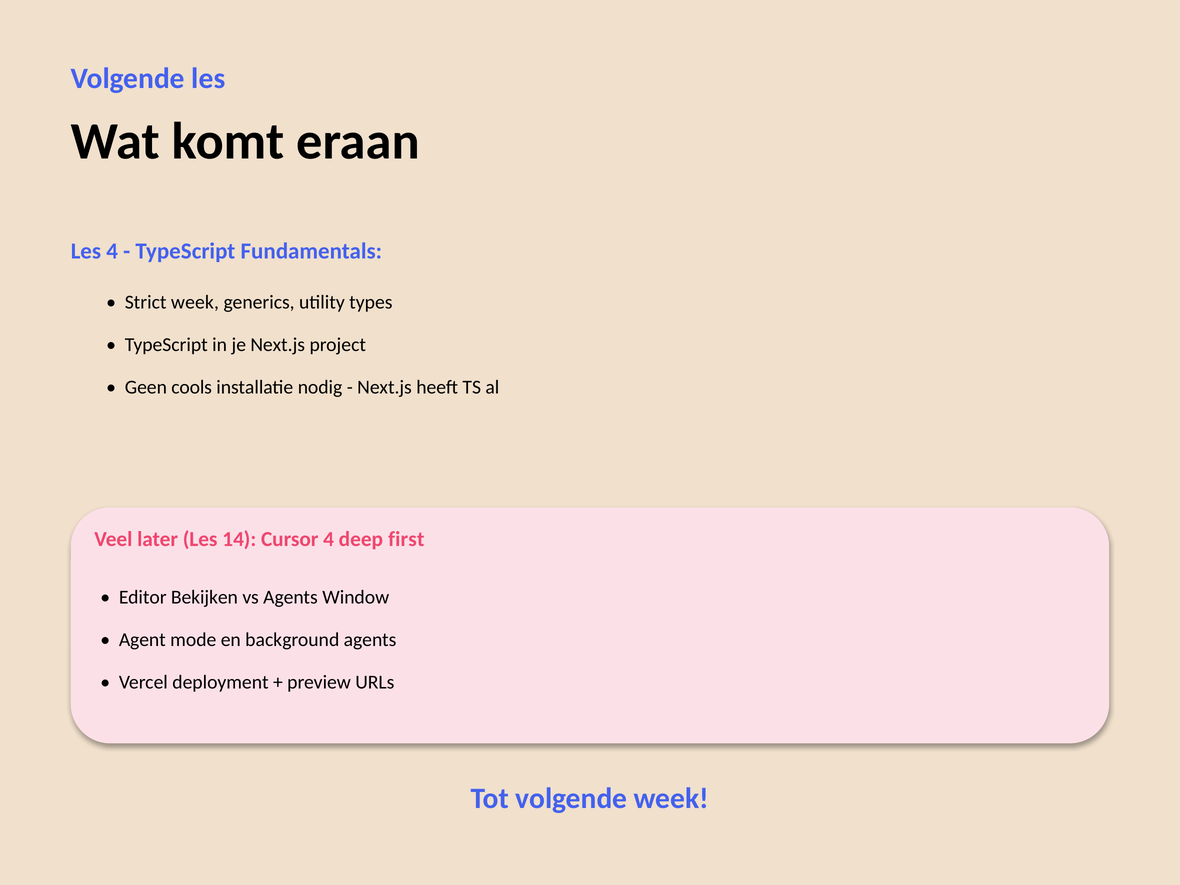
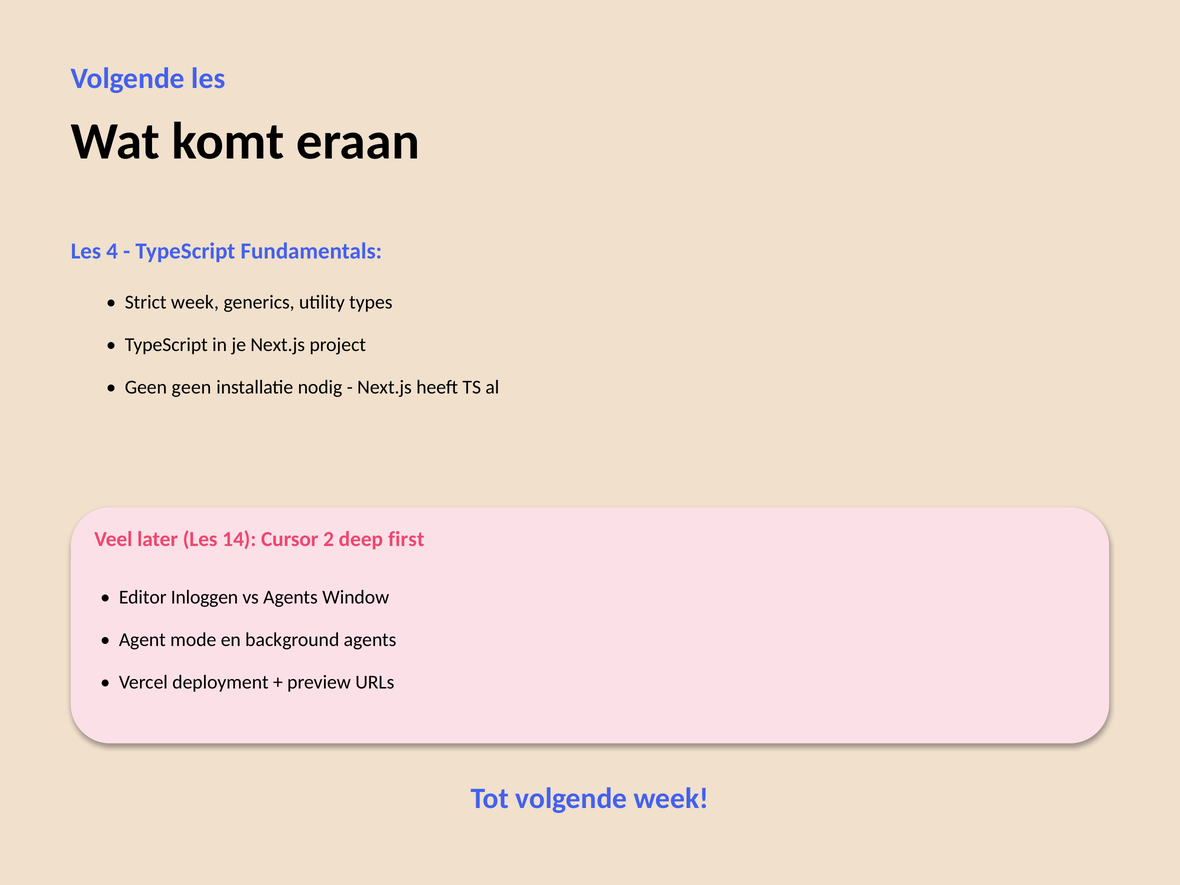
Geen cools: cools -> geen
Cursor 4: 4 -> 2
Bekijken: Bekijken -> Inloggen
